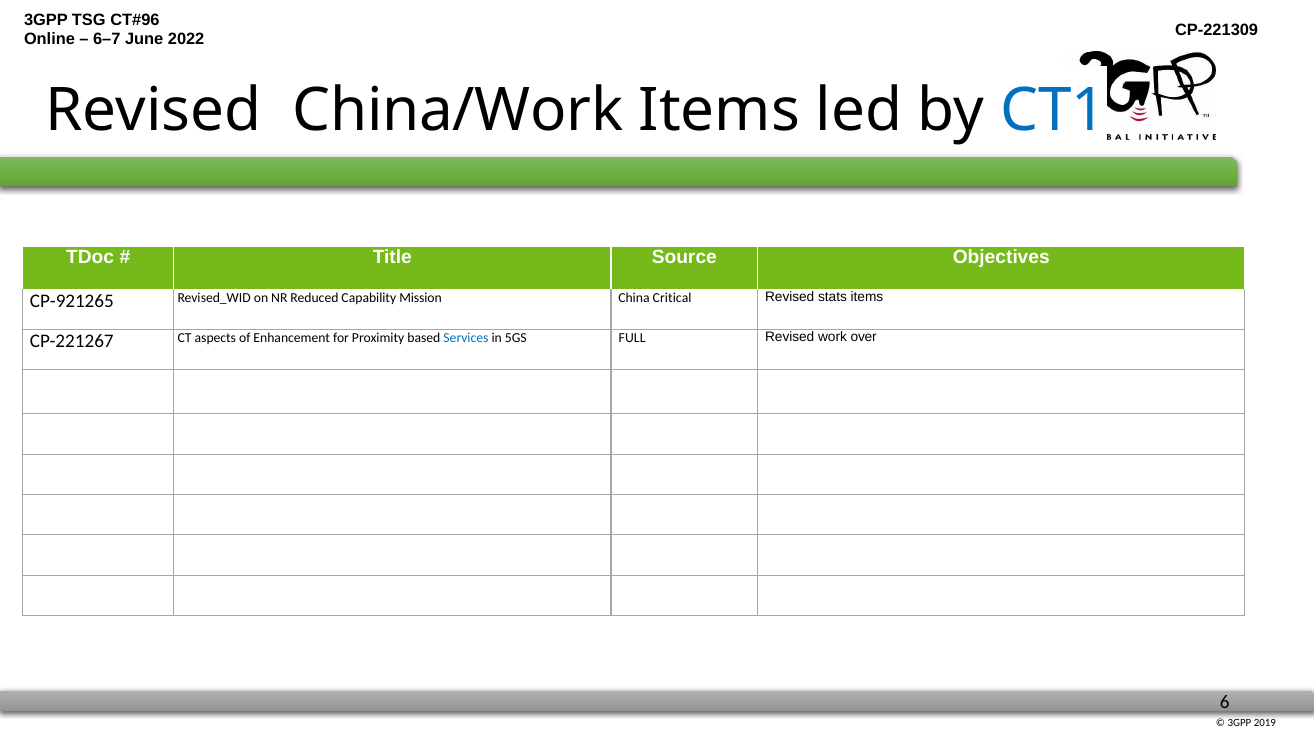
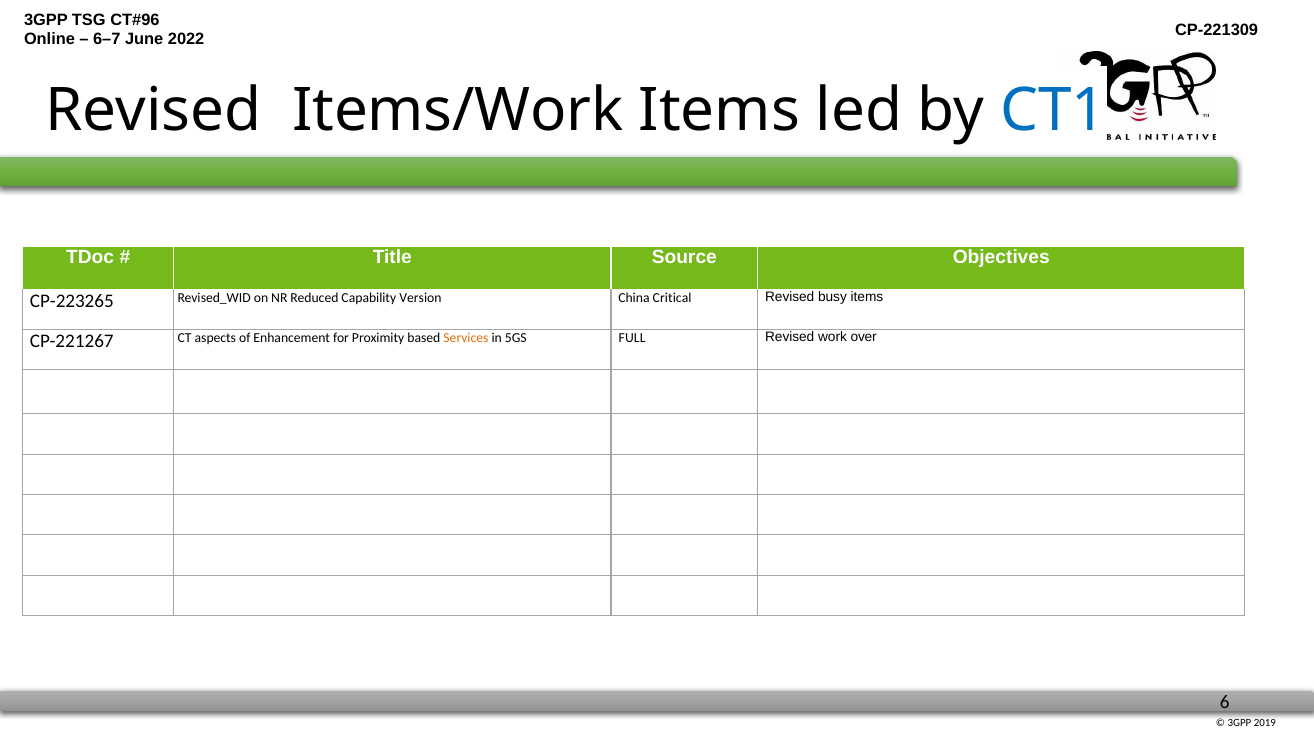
China/Work: China/Work -> Items/Work
CP-921265: CP-921265 -> CP-223265
Mission: Mission -> Version
stats: stats -> busy
Services colour: blue -> orange
